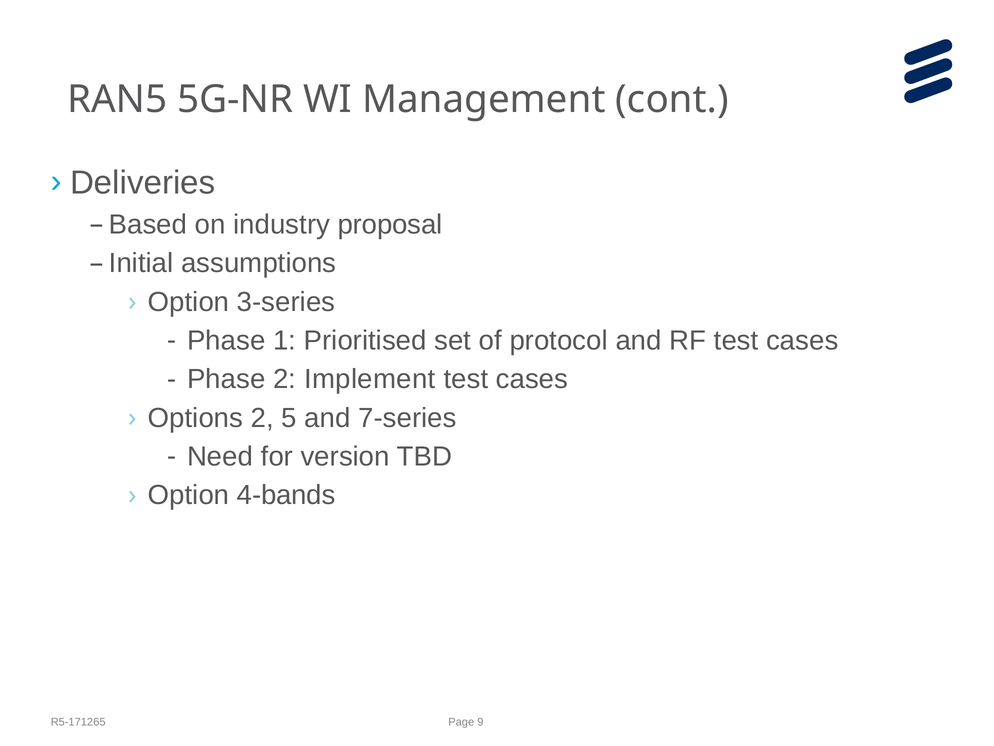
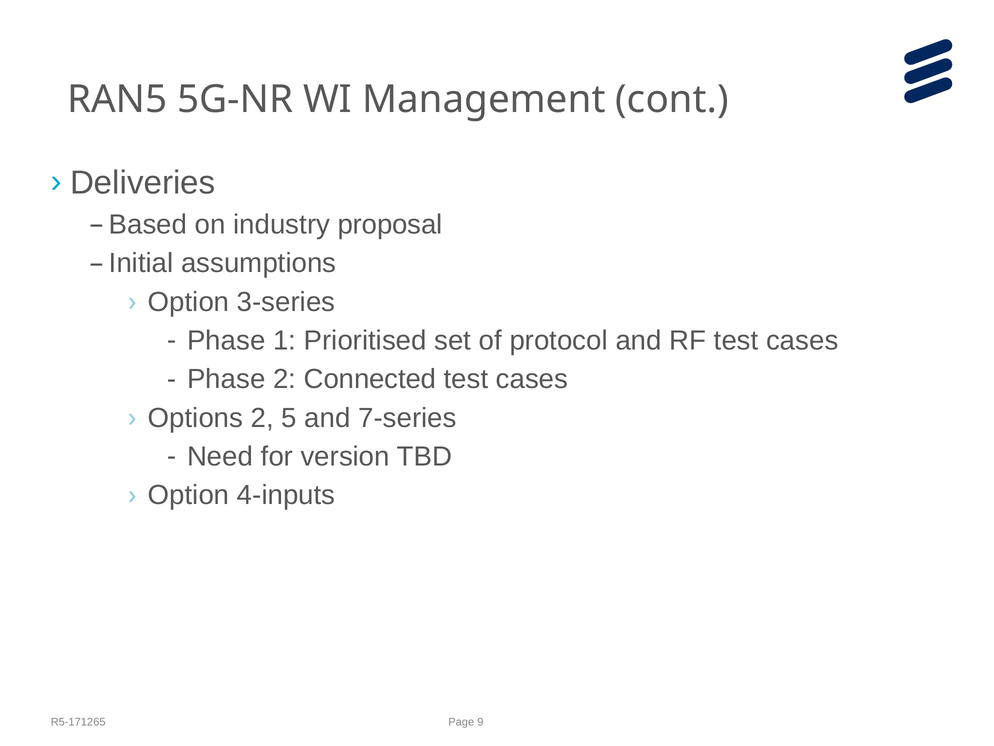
Implement: Implement -> Connected
4-bands: 4-bands -> 4-inputs
